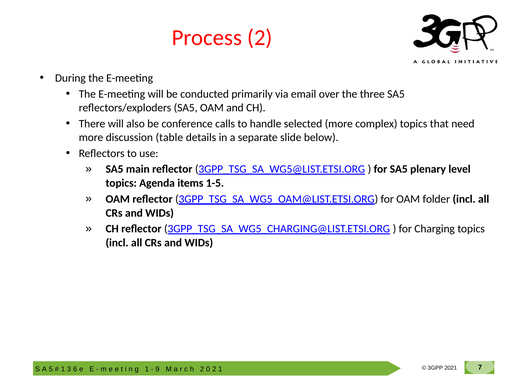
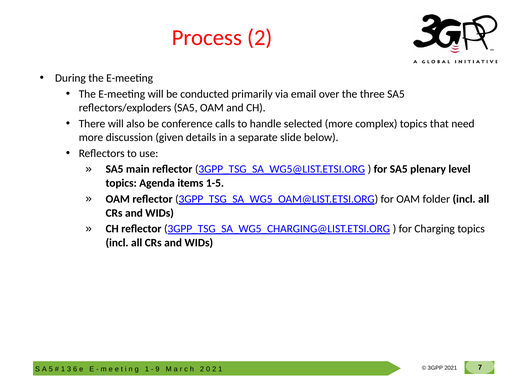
table: table -> given
